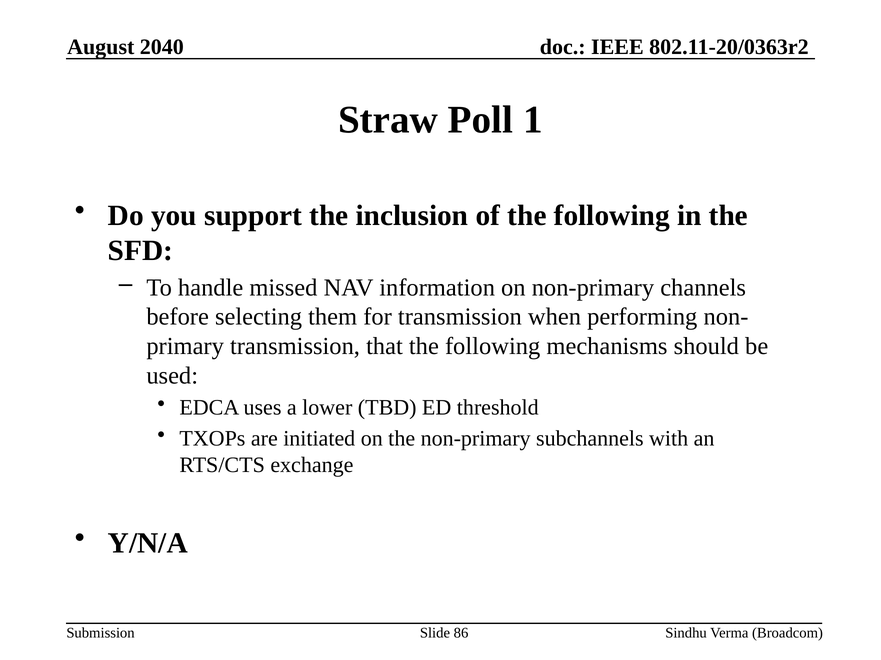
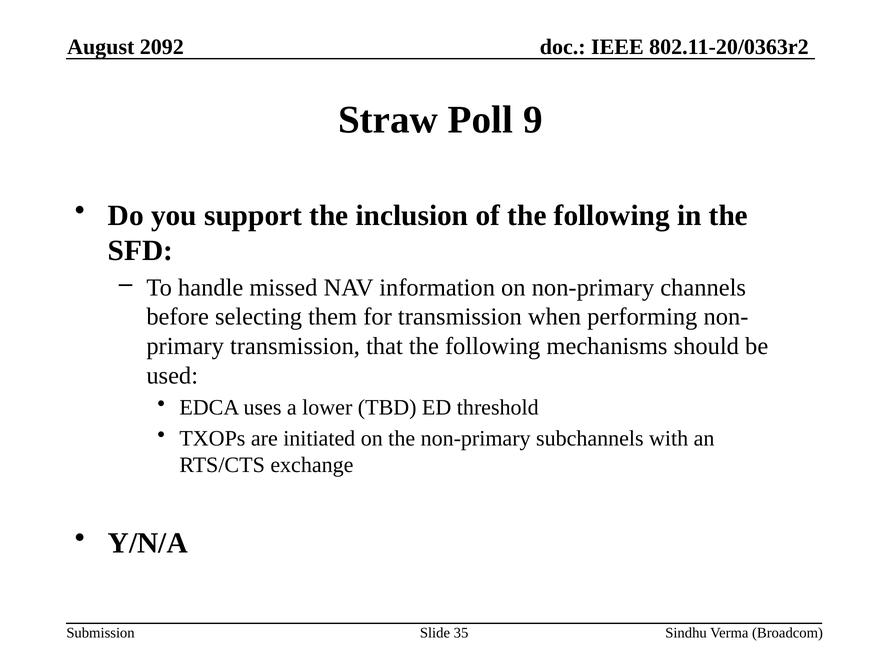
2040: 2040 -> 2092
1: 1 -> 9
86: 86 -> 35
